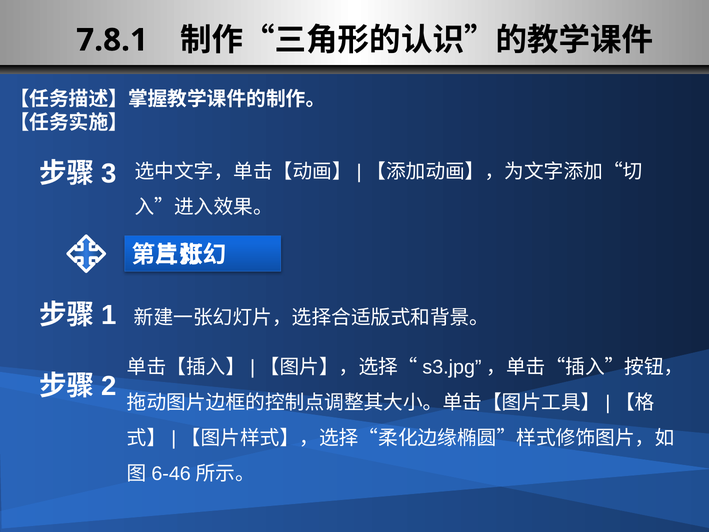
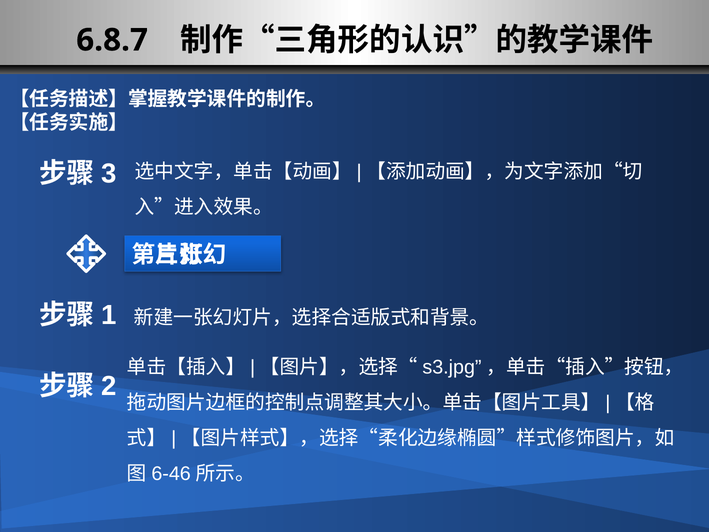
7.8.1: 7.8.1 -> 6.8.7
